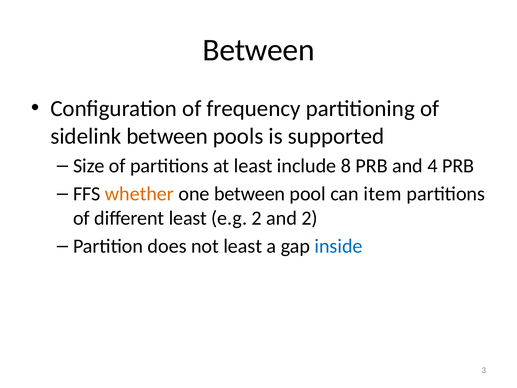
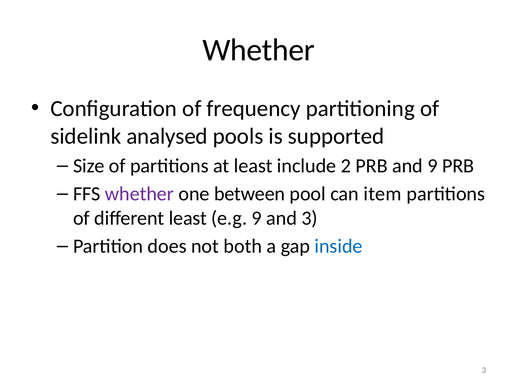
Between at (259, 50): Between -> Whether
sidelink between: between -> analysed
8: 8 -> 2
and 4: 4 -> 9
whether at (139, 194) colour: orange -> purple
e.g 2: 2 -> 9
and 2: 2 -> 3
not least: least -> both
